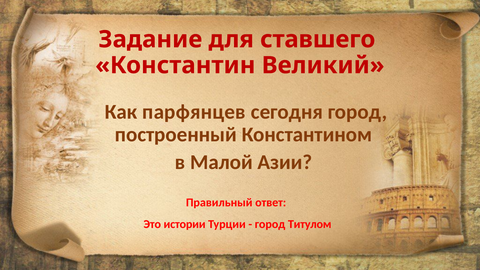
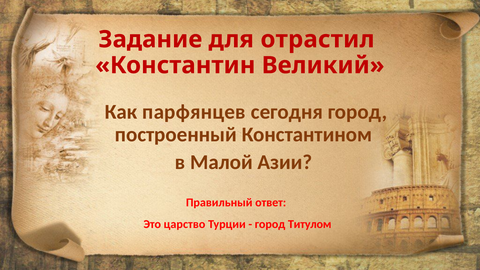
ставшего: ставшего -> отрастил
истории: истории -> царство
